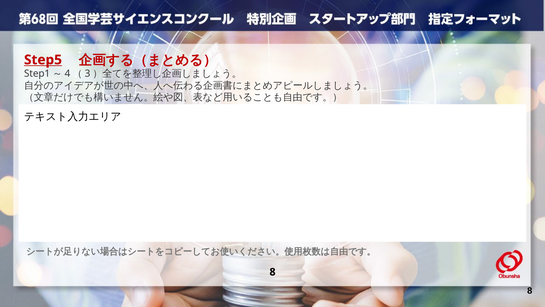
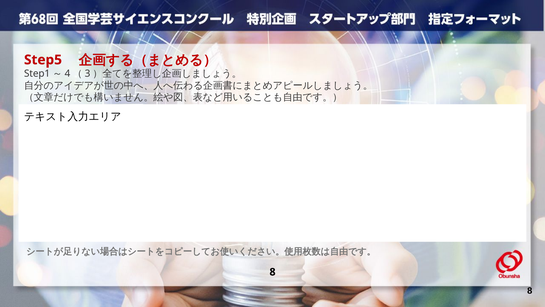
Step5 underline: present -> none
